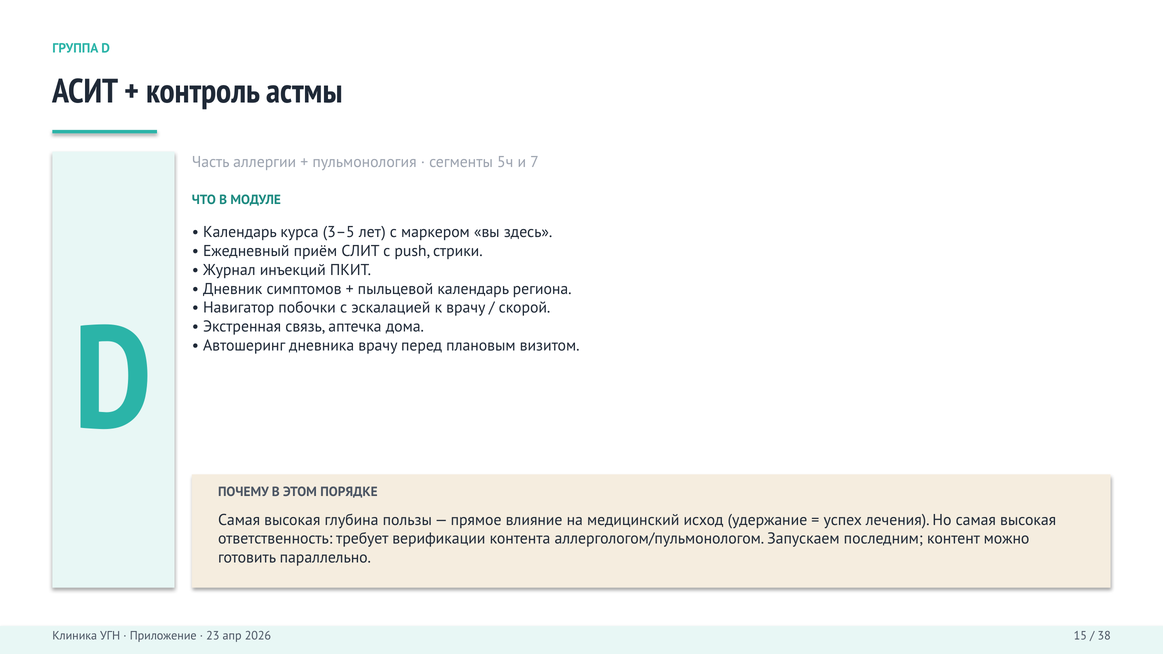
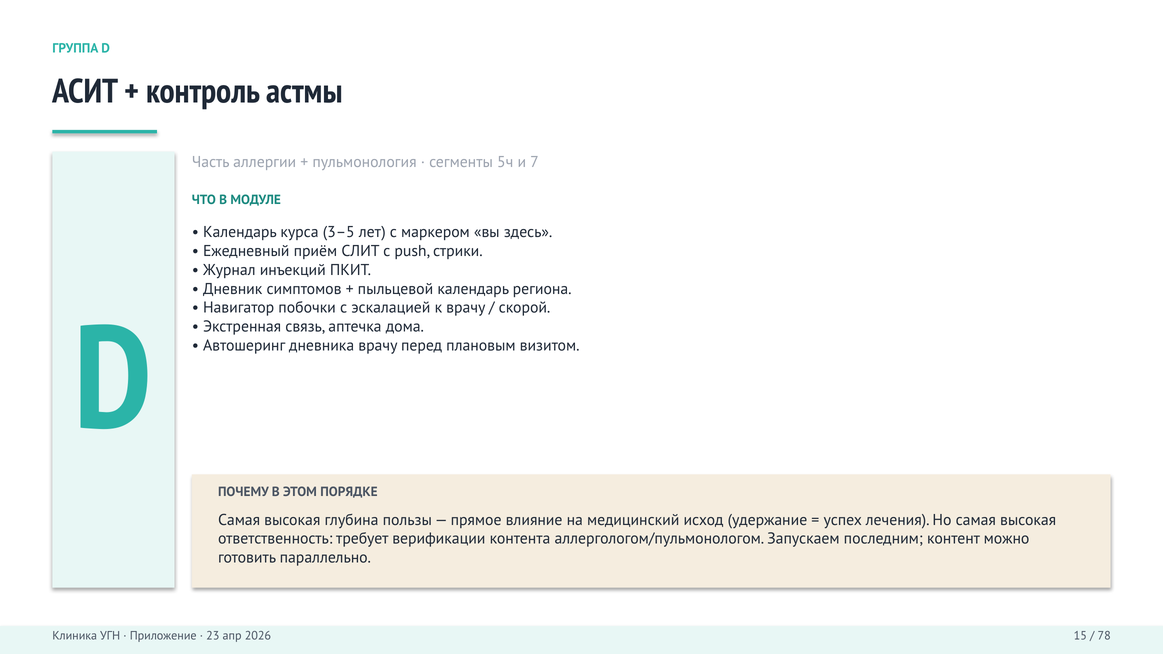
38: 38 -> 78
